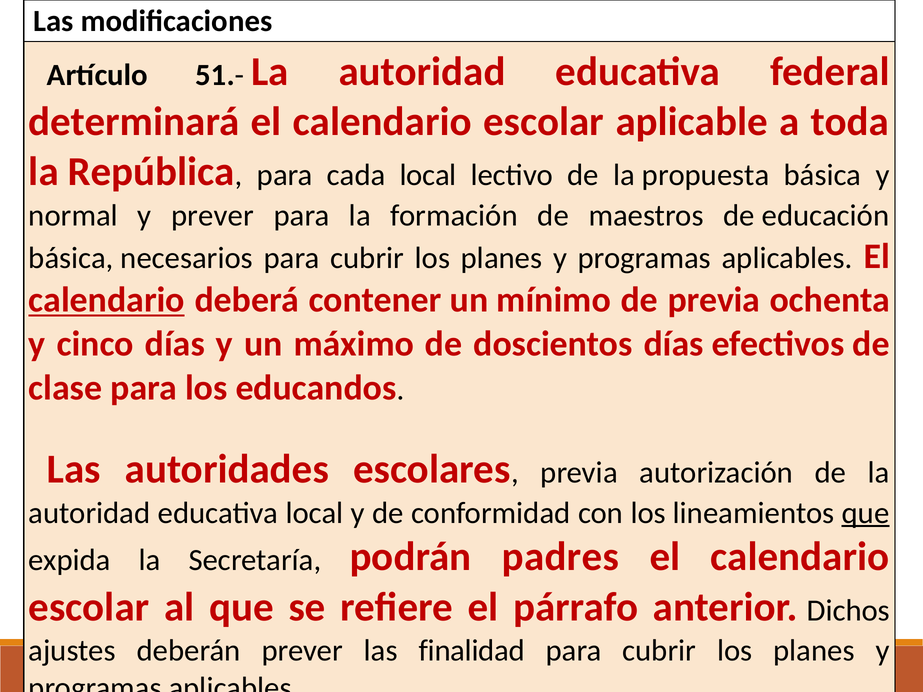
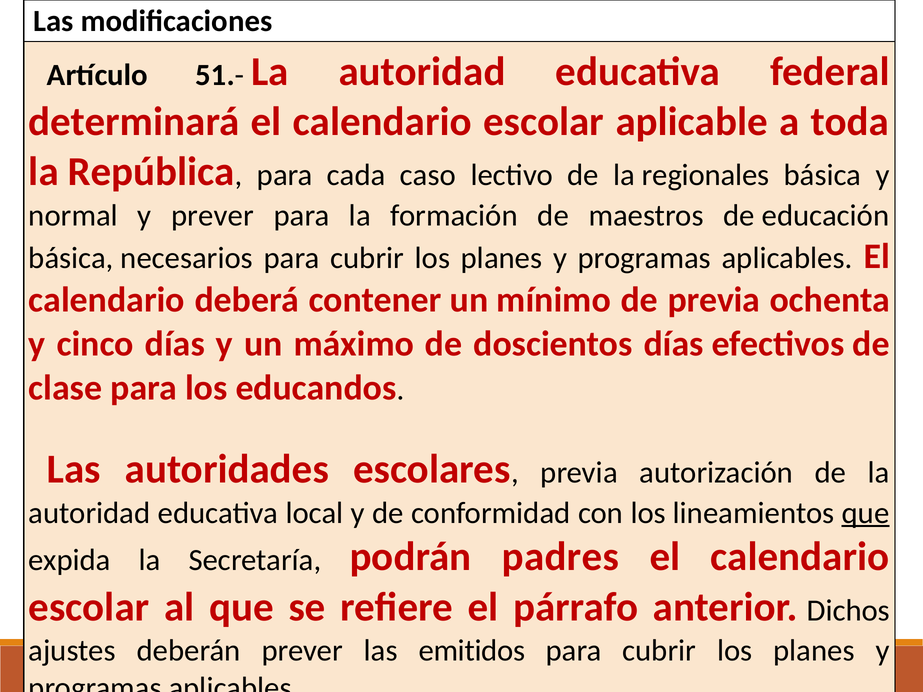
cada local: local -> caso
propuesta: propuesta -> regionales
calendario at (107, 300) underline: present -> none
finalidad: finalidad -> emitidos
